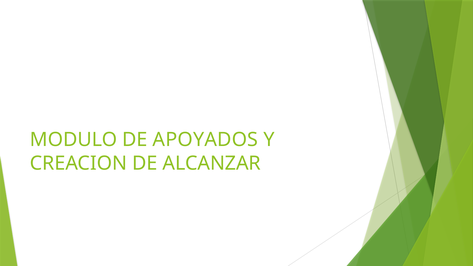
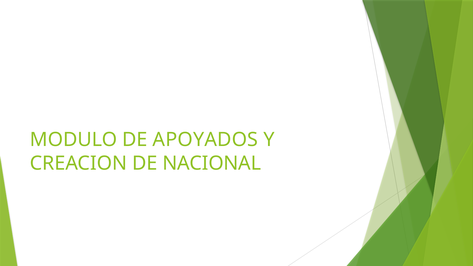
ALCANZAR: ALCANZAR -> NACIONAL
